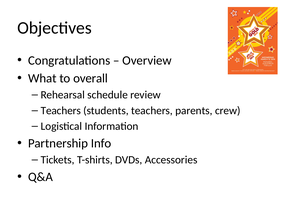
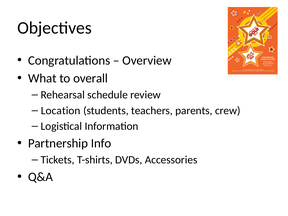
Teachers at (61, 111): Teachers -> Location
